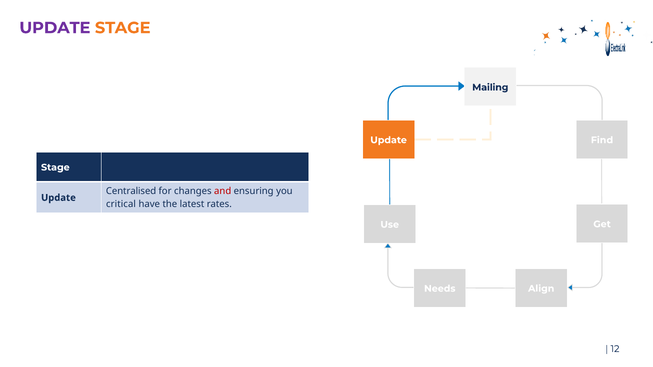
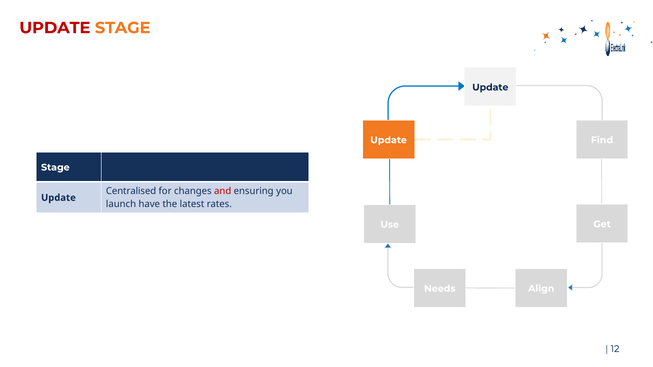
UPDATE at (55, 28) colour: purple -> red
Mailing at (490, 87): Mailing -> Update
critical: critical -> launch
